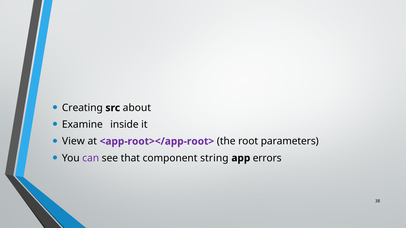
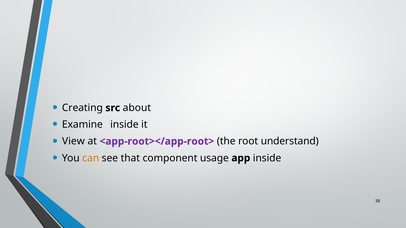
parameters: parameters -> understand
can colour: purple -> orange
string: string -> usage
app errors: errors -> inside
